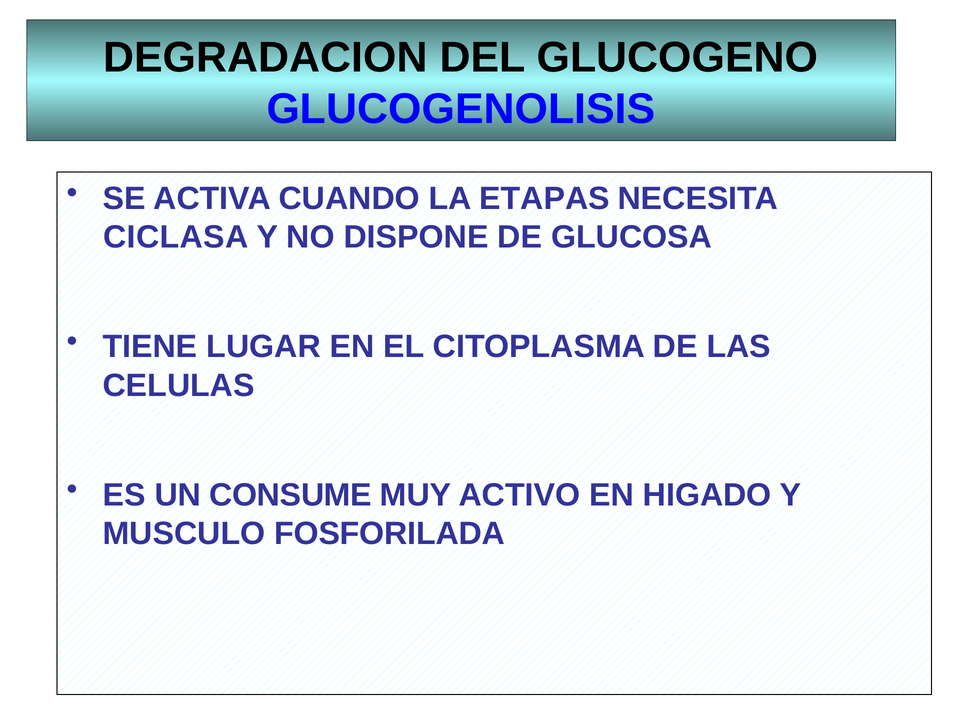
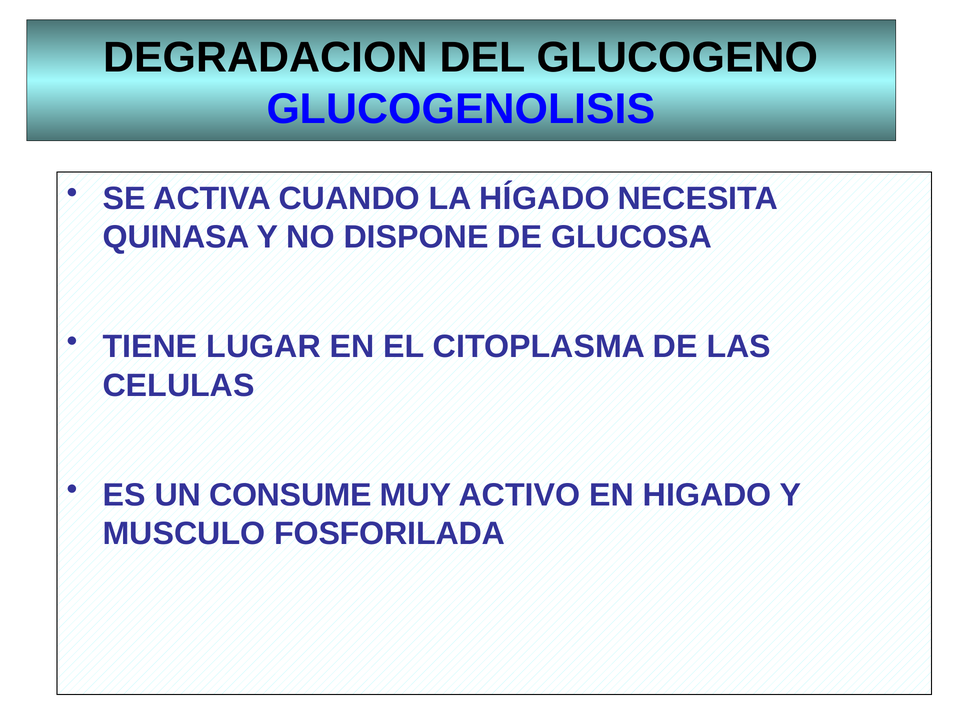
ETAPAS: ETAPAS -> HÍGADO
CICLASA: CICLASA -> QUINASA
